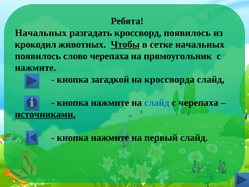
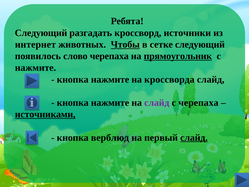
Начальных at (41, 33): Начальных -> Следующий
кроссворд появилось: появилось -> источники
крокодил: крокодил -> интернет
сетке начальных: начальных -> следующий
прямоугольник underline: none -> present
загадкой at (110, 79): загадкой -> нажмите
слайд at (157, 103) colour: blue -> purple
нажмите at (110, 137): нажмите -> верблюд
слайд at (194, 137) underline: none -> present
